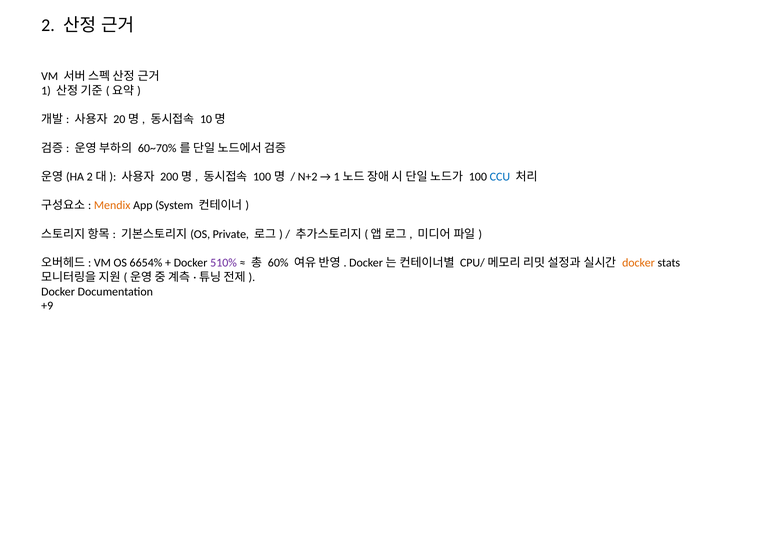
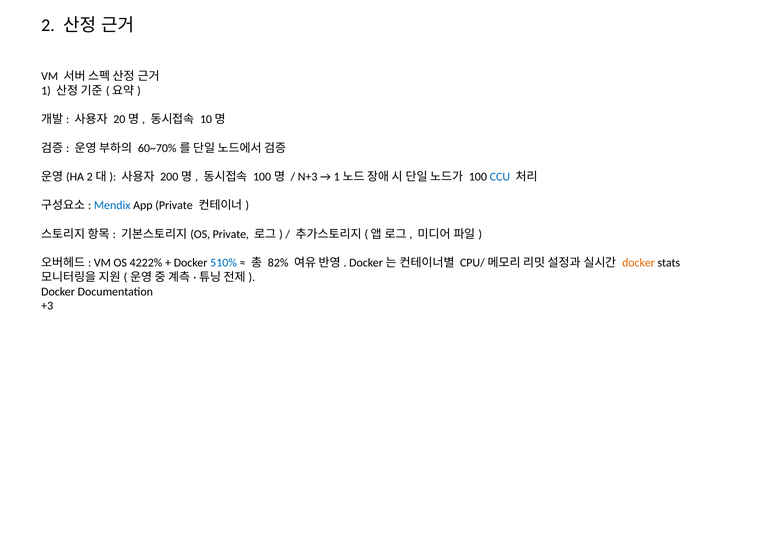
N+2: N+2 -> N+3
Mendix colour: orange -> blue
App System: System -> Private
6654%: 6654% -> 4222%
510% colour: purple -> blue
60%: 60% -> 82%
+9: +9 -> +3
